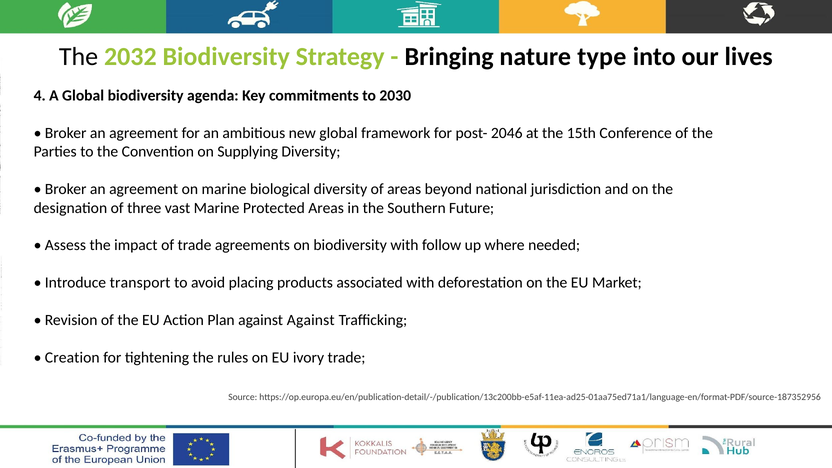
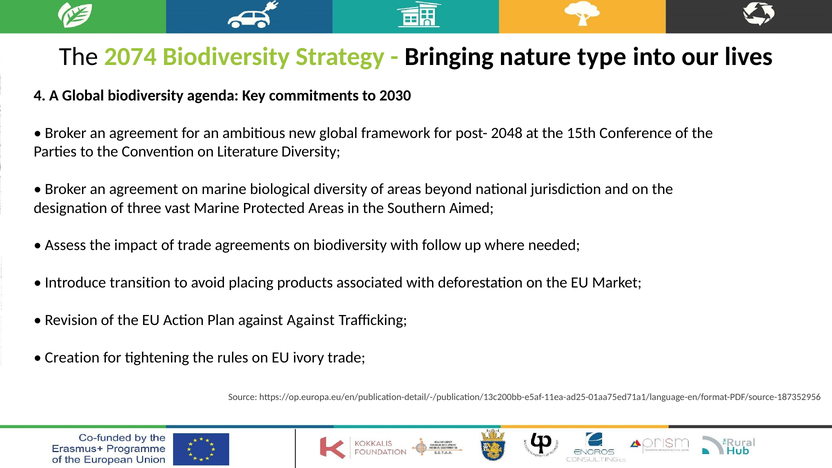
2032: 2032 -> 2074
2046: 2046 -> 2048
Supplying: Supplying -> Literature
Future: Future -> Aimed
transport: transport -> transition
